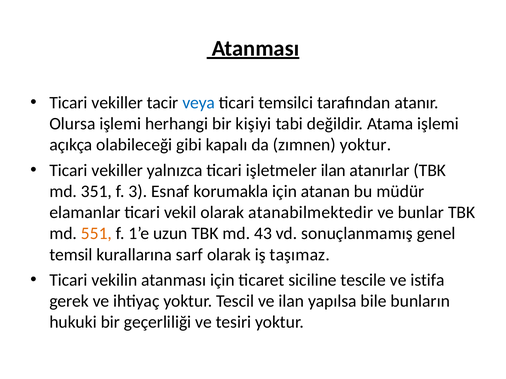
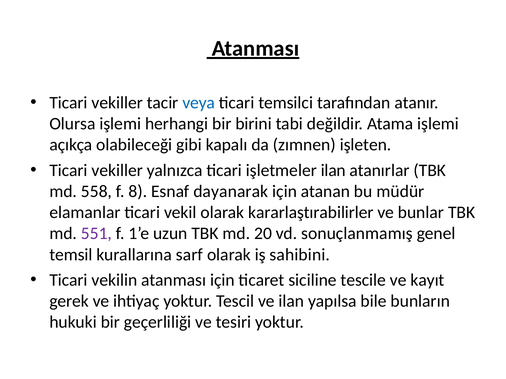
kişiyi: kişiyi -> birini
zımnen yoktur: yoktur -> işleten
351: 351 -> 558
3: 3 -> 8
korumakla: korumakla -> dayanarak
atanabilmektedir: atanabilmektedir -> kararlaştırabilirler
551 colour: orange -> purple
43: 43 -> 20
taşımaz: taşımaz -> sahibini
istifa: istifa -> kayıt
